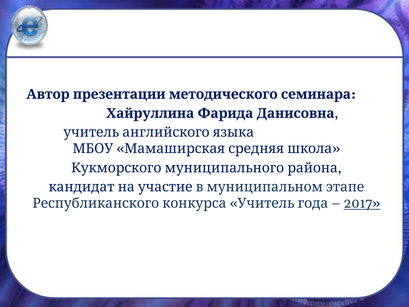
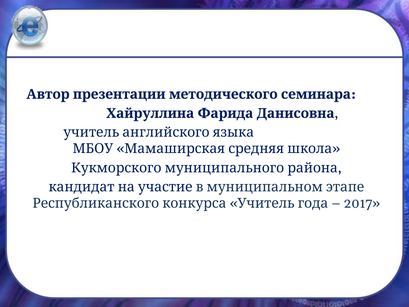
2017 underline: present -> none
